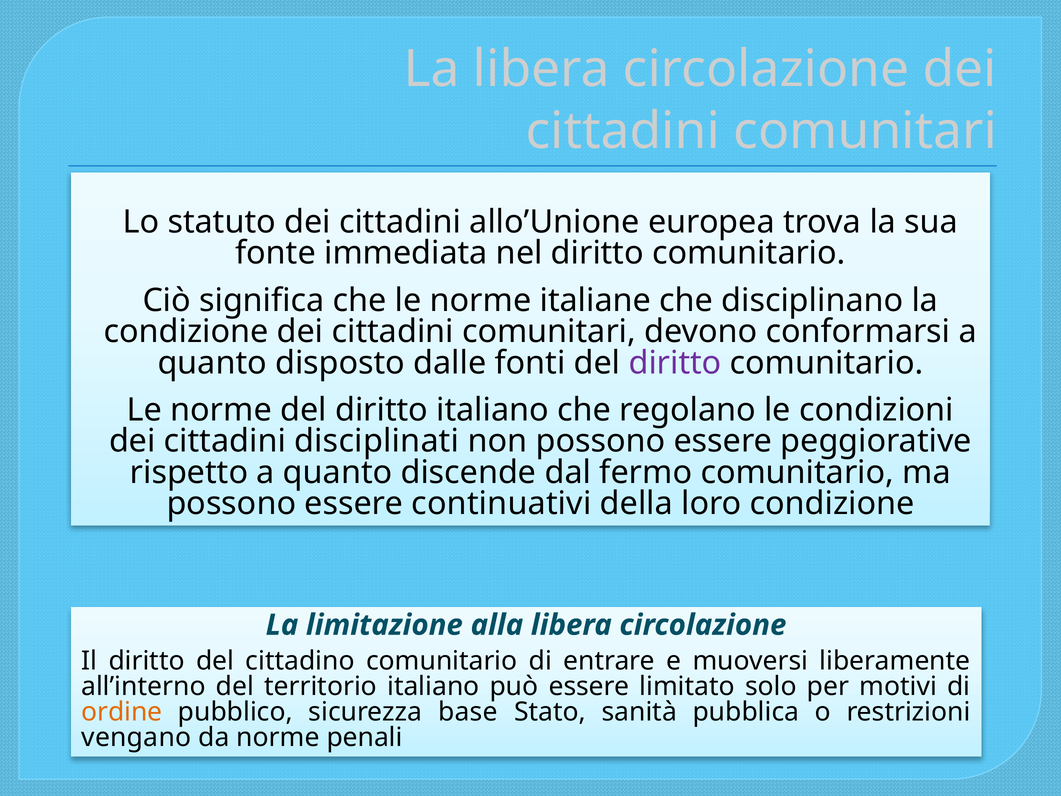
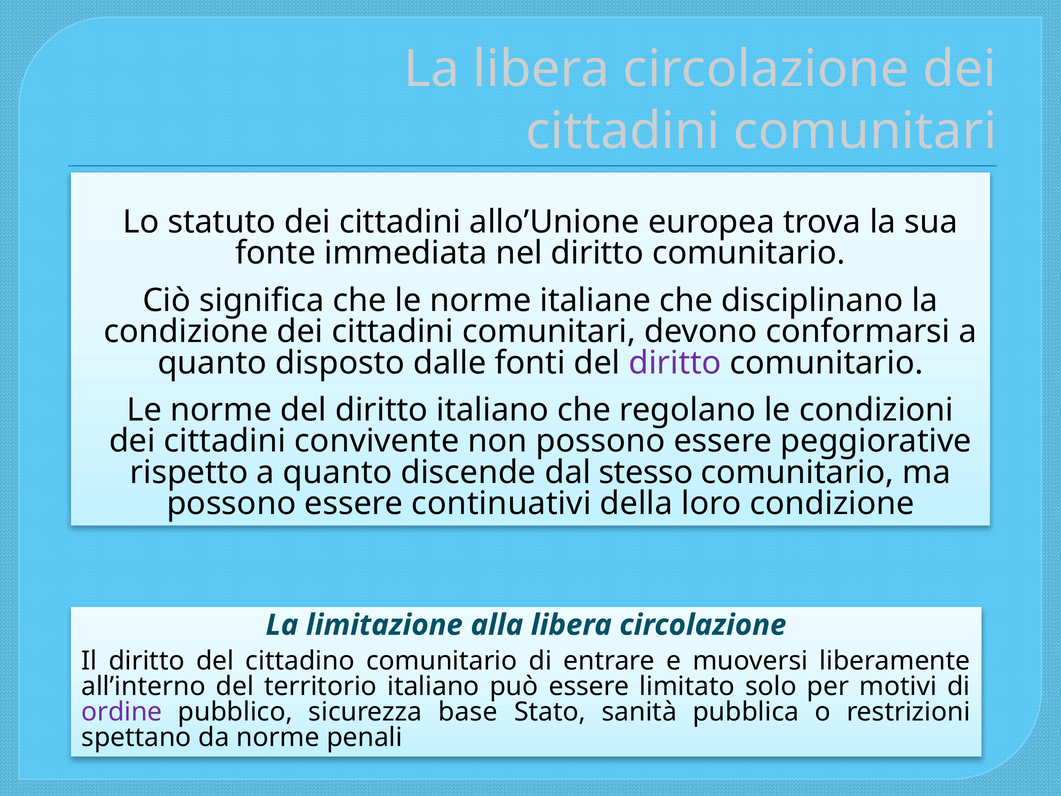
disciplinati: disciplinati -> convivente
fermo: fermo -> stesso
ordine colour: orange -> purple
vengano: vengano -> spettano
